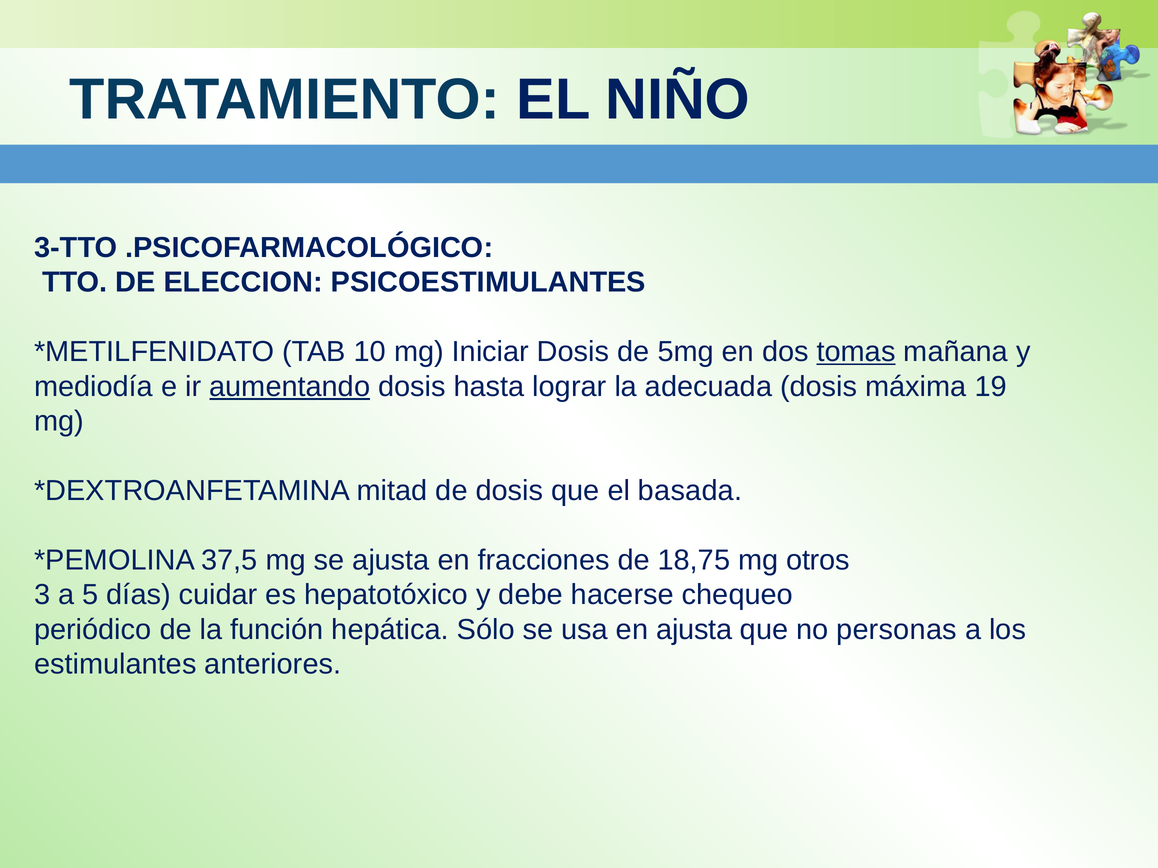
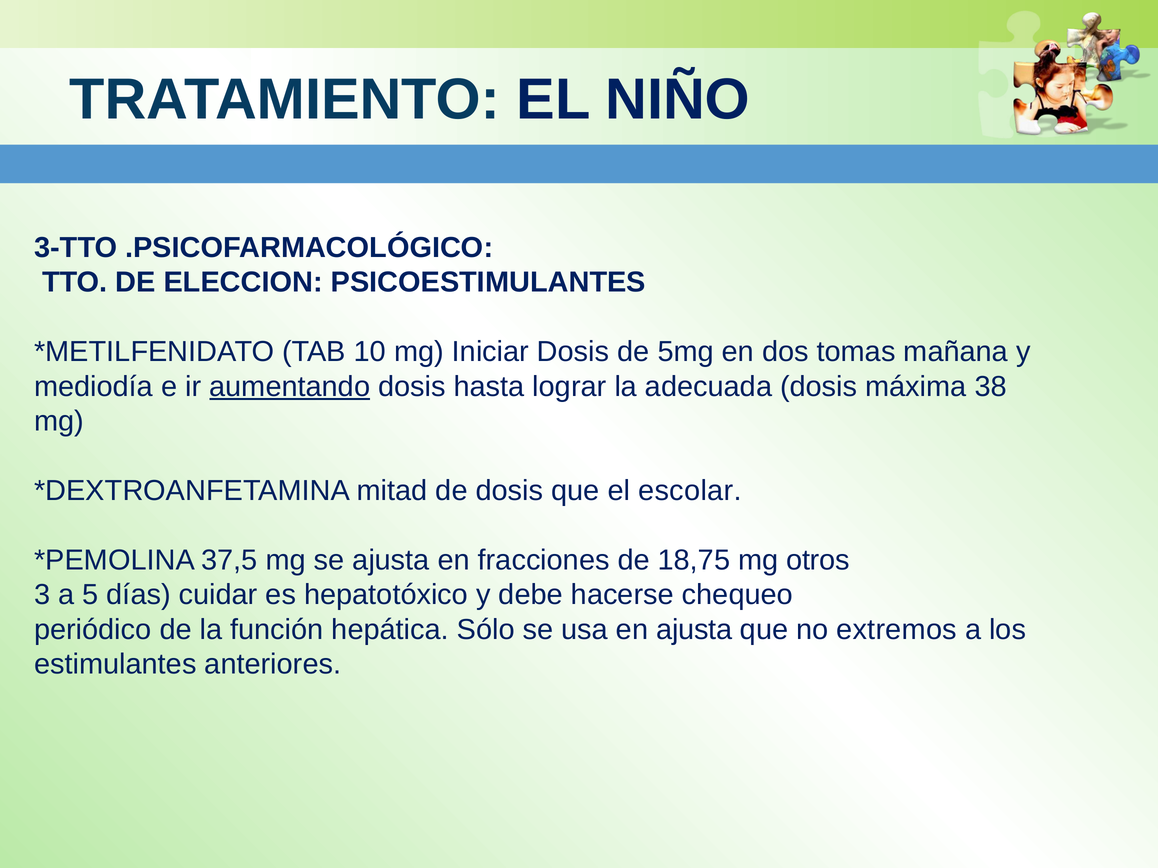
tomas underline: present -> none
19: 19 -> 38
basada: basada -> escolar
personas: personas -> extremos
